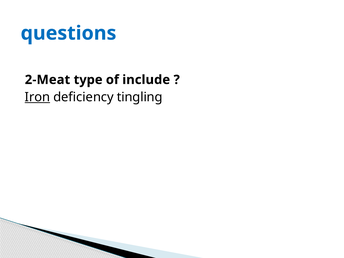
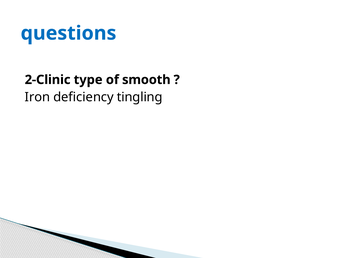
2-Meat: 2-Meat -> 2-Clinic
include: include -> smooth
Iron underline: present -> none
